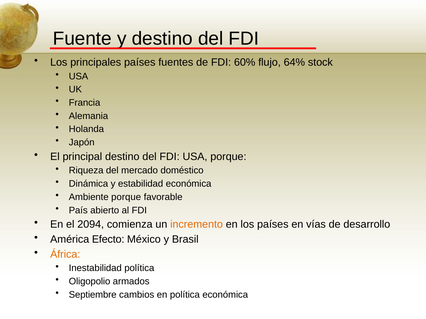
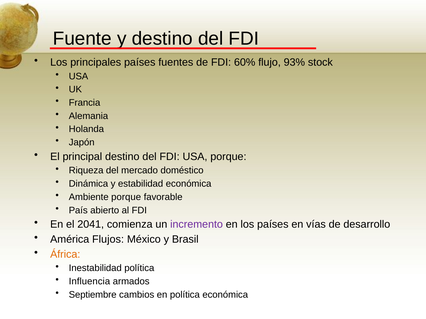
64%: 64% -> 93%
2094: 2094 -> 2041
incremento colour: orange -> purple
Efecto: Efecto -> Flujos
Oligopolio: Oligopolio -> Influencia
